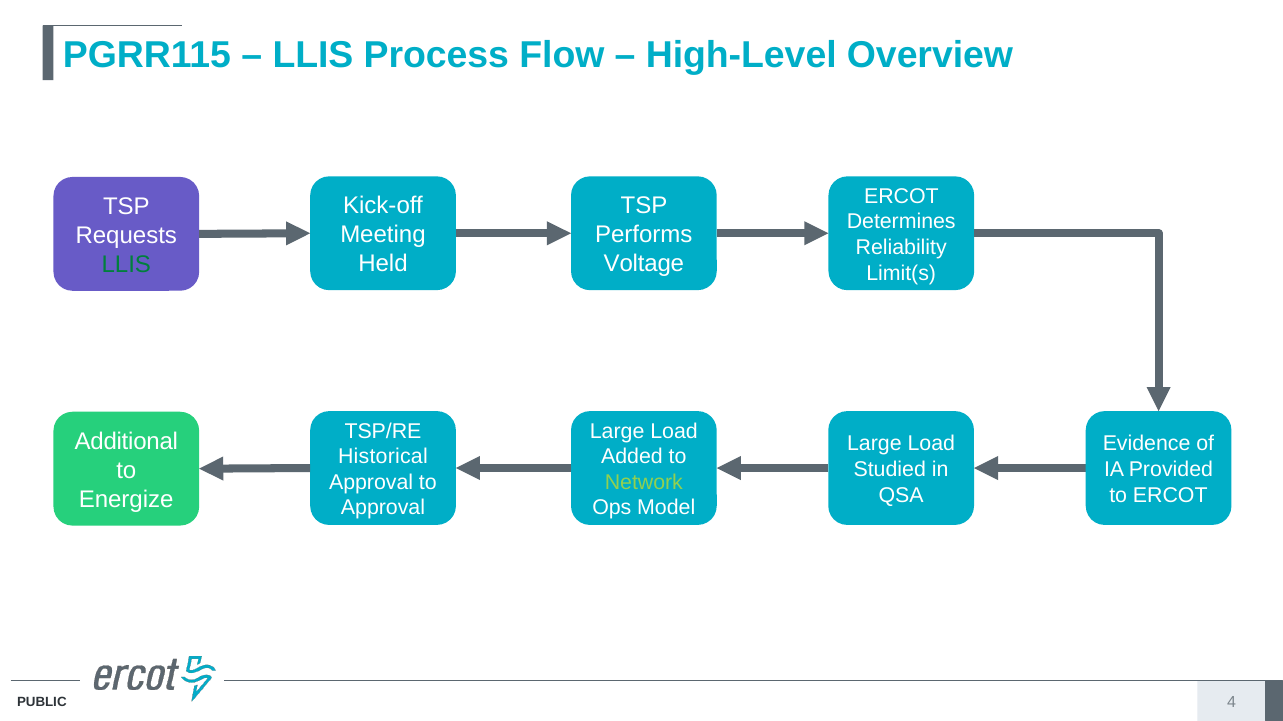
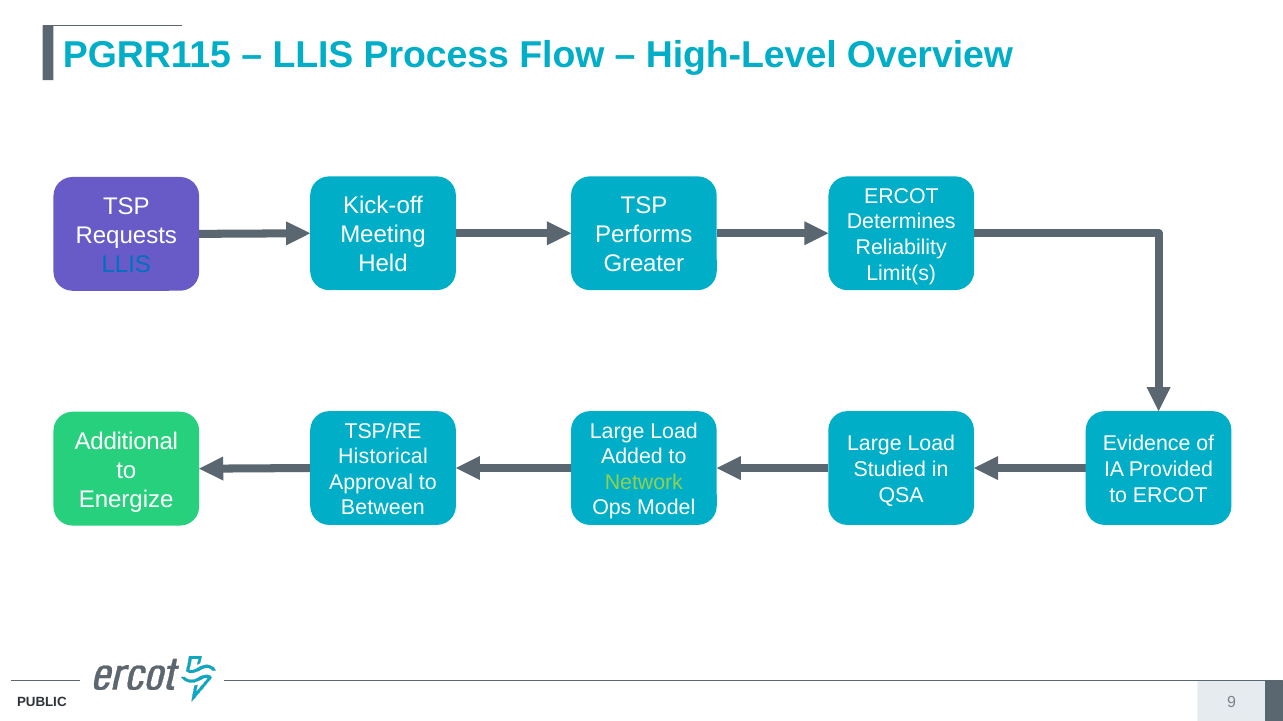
Voltage: Voltage -> Greater
LLIS at (126, 265) colour: green -> blue
Approval at (383, 508): Approval -> Between
4: 4 -> 9
